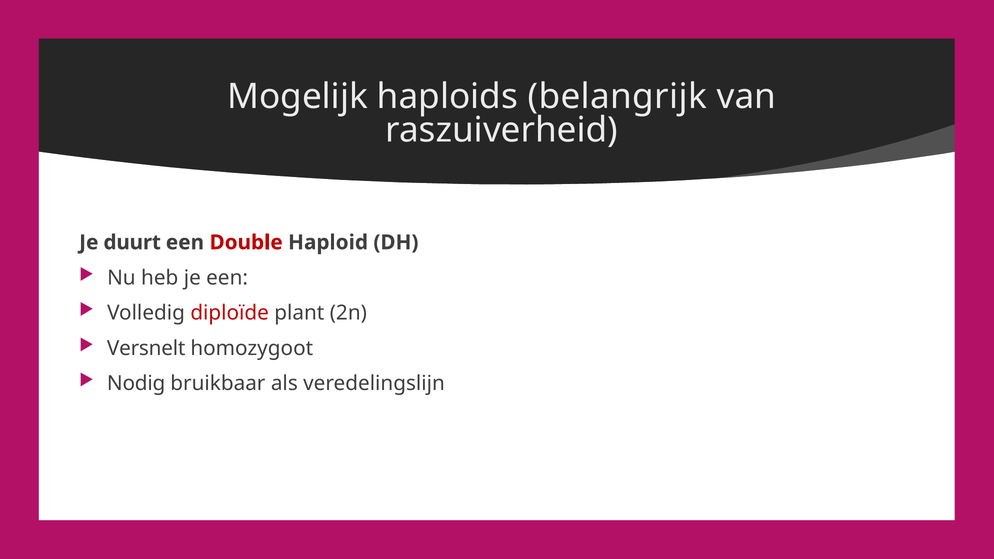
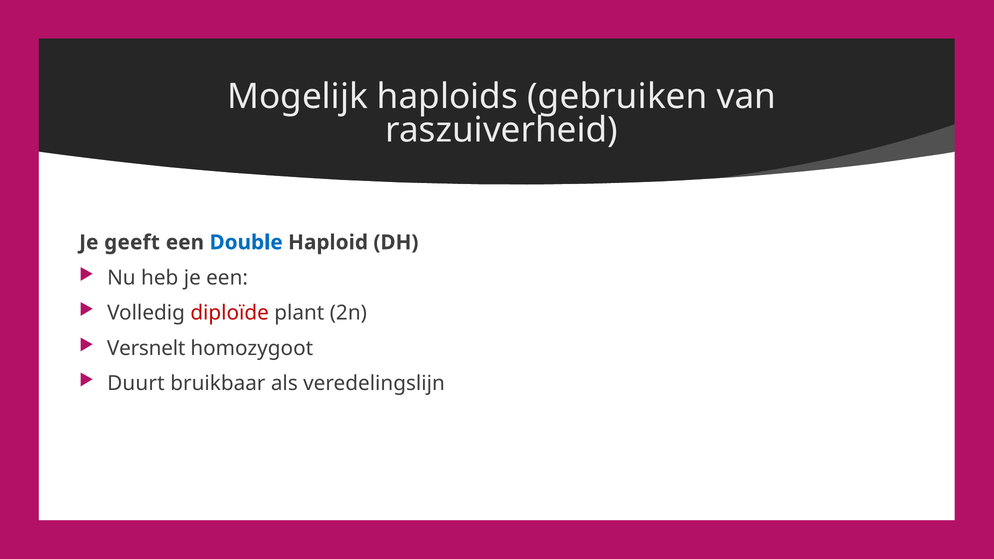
belangrijk: belangrijk -> gebruiken
duurt: duurt -> geeft
Double colour: red -> blue
Nodig: Nodig -> Duurt
